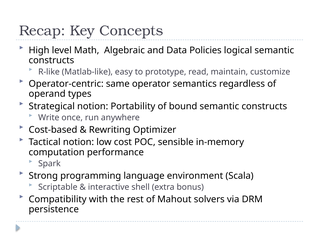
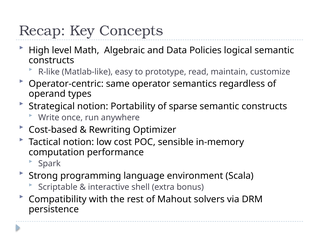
bound: bound -> sparse
